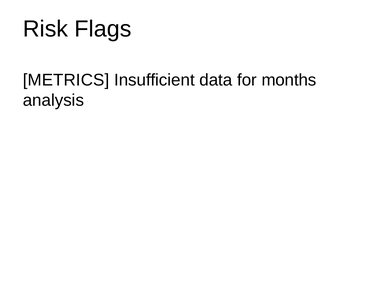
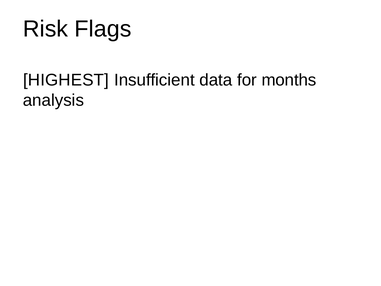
METRICS: METRICS -> HIGHEST
